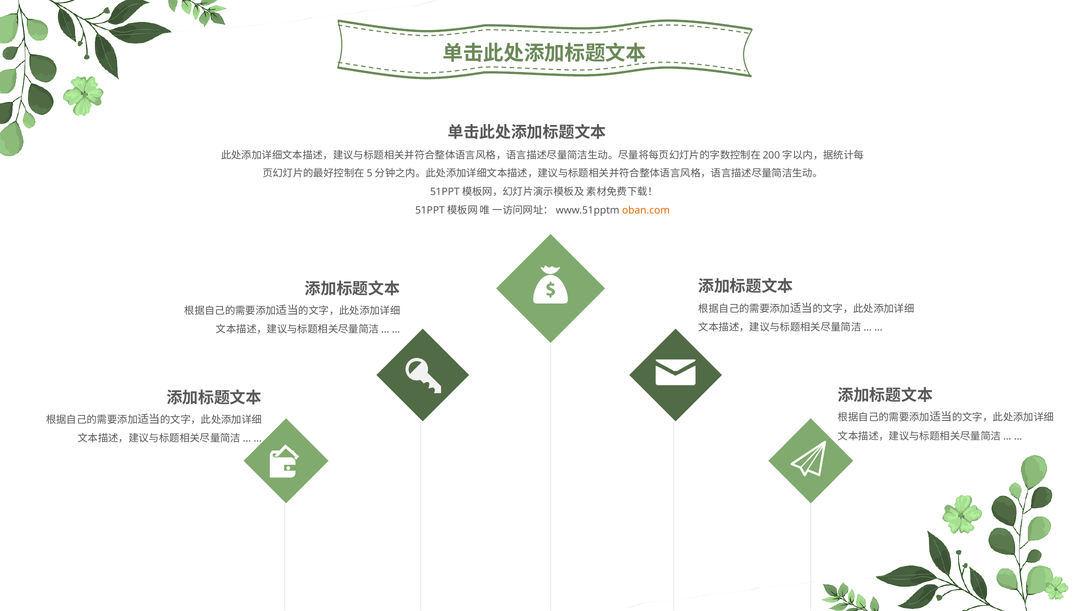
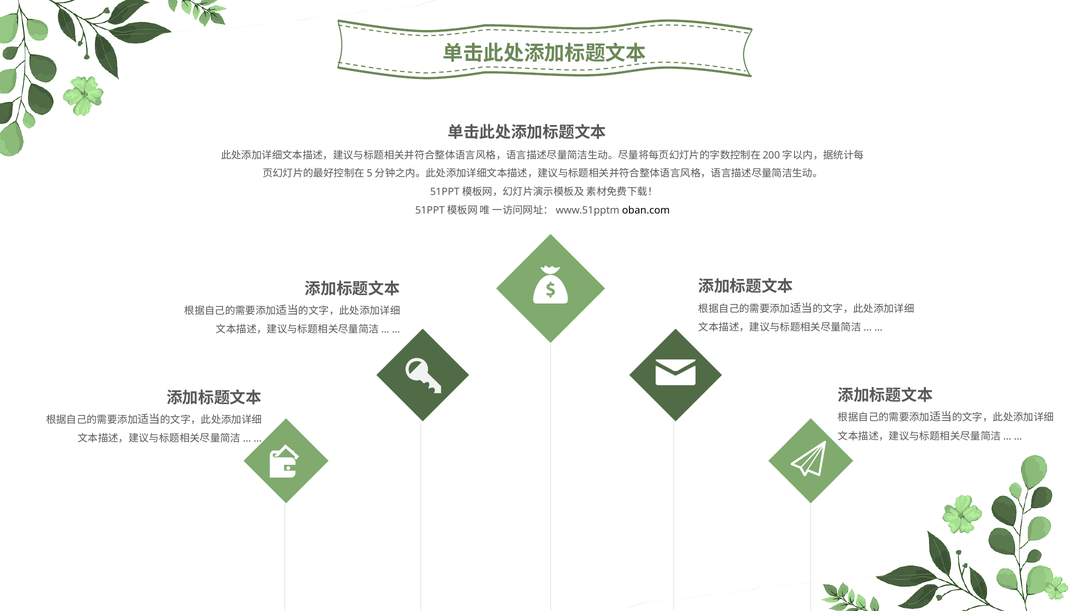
oban.com colour: orange -> black
